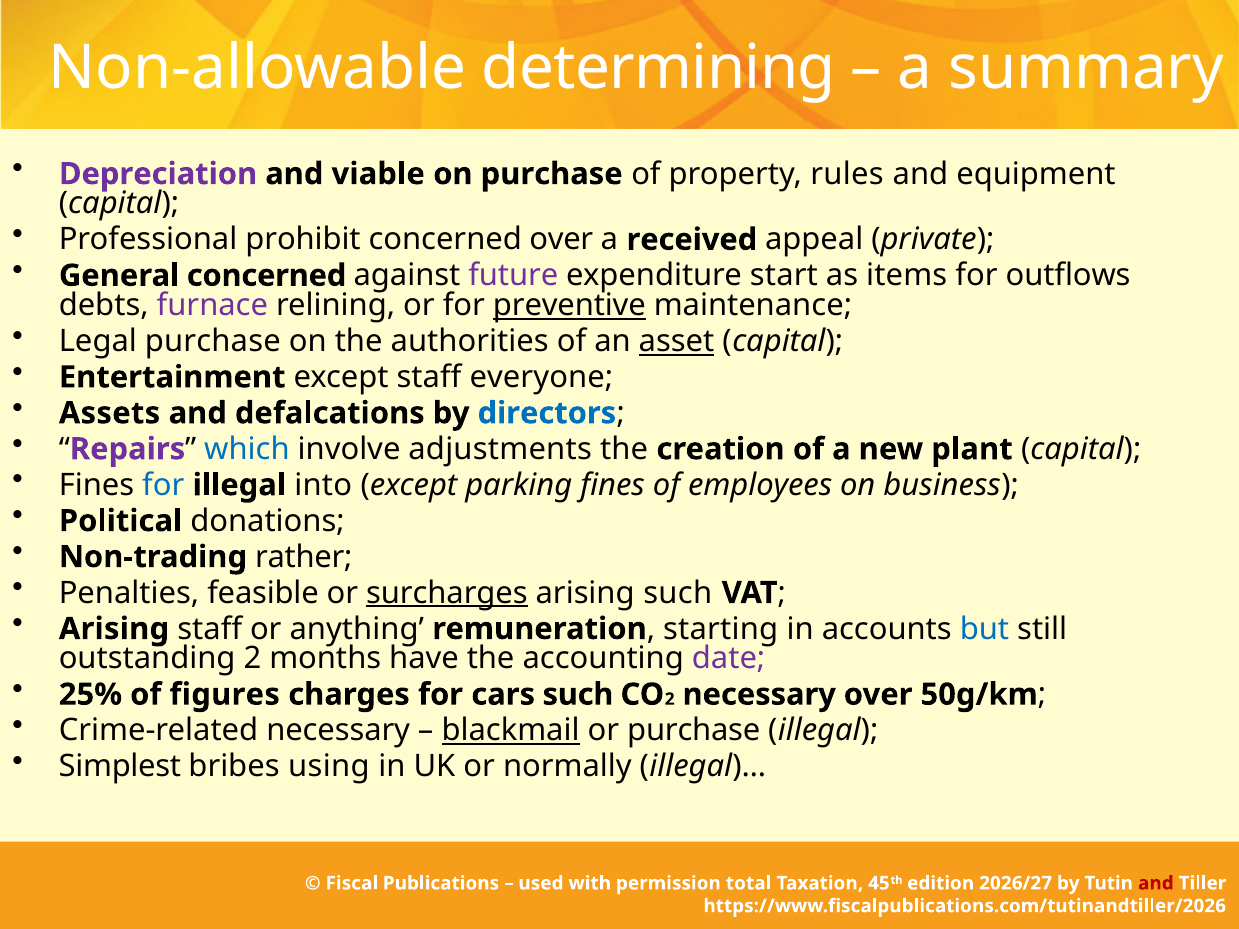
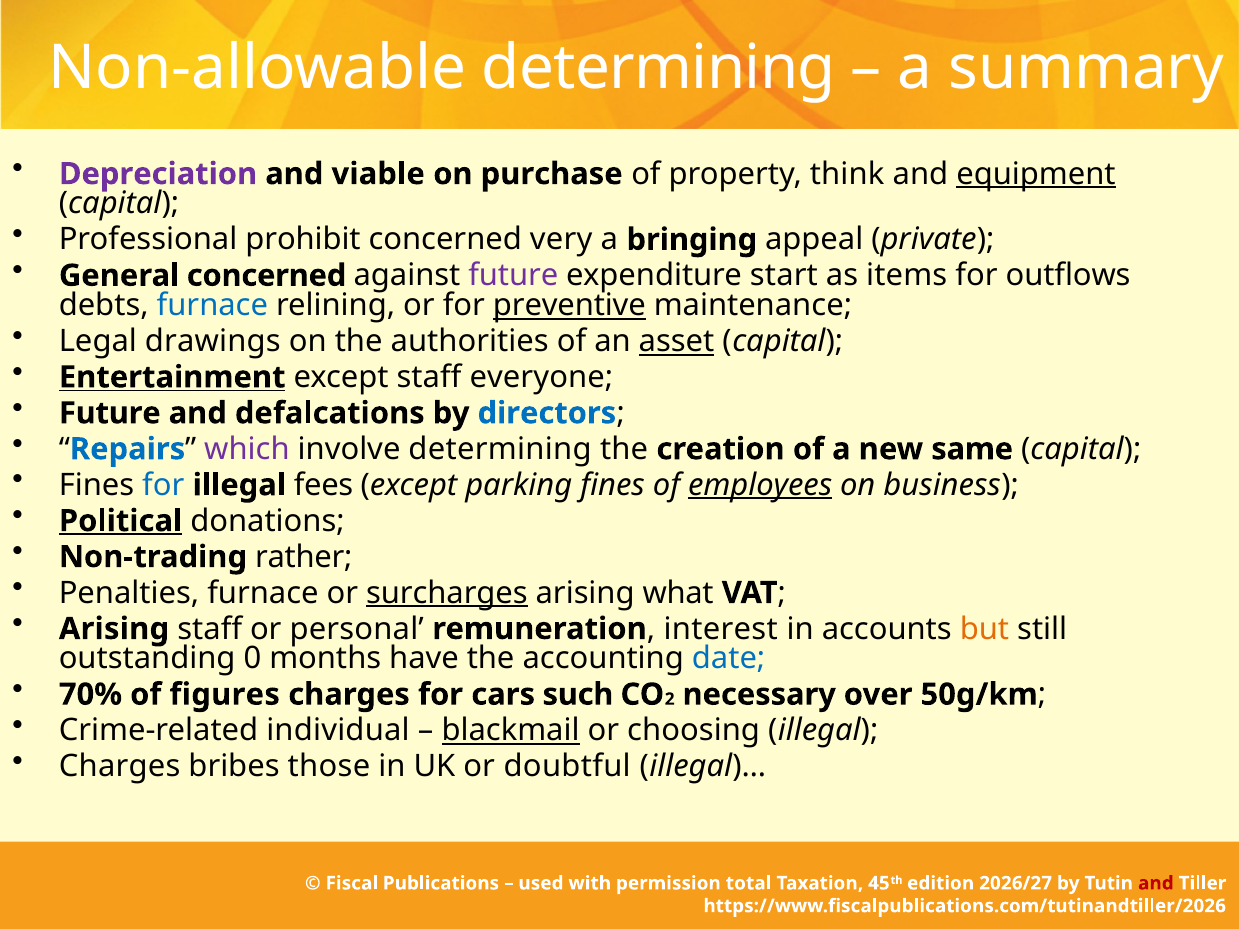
rules: rules -> think
equipment underline: none -> present
concerned over: over -> very
received: received -> bringing
furnace at (212, 305) colour: purple -> blue
Legal purchase: purchase -> drawings
Entertainment underline: none -> present
Assets at (110, 413): Assets -> Future
Repairs colour: purple -> blue
which colour: blue -> purple
involve adjustments: adjustments -> determining
plant: plant -> same
into: into -> fees
employees underline: none -> present
Political underline: none -> present
Penalties feasible: feasible -> furnace
arising such: such -> what
anything: anything -> personal
starting: starting -> interest
but colour: blue -> orange
outstanding 2: 2 -> 0
date colour: purple -> blue
25%: 25% -> 70%
Crime-related necessary: necessary -> individual
or purchase: purchase -> choosing
Simplest at (120, 767): Simplest -> Charges
using: using -> those
normally: normally -> doubtful
